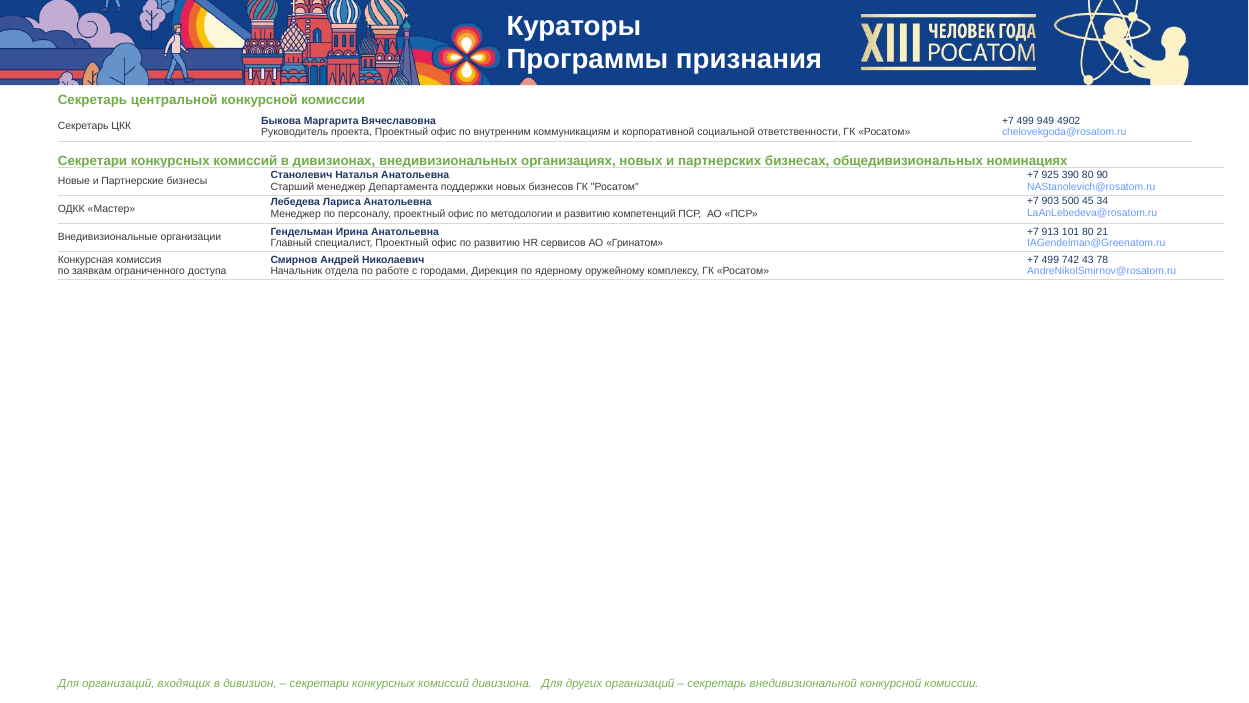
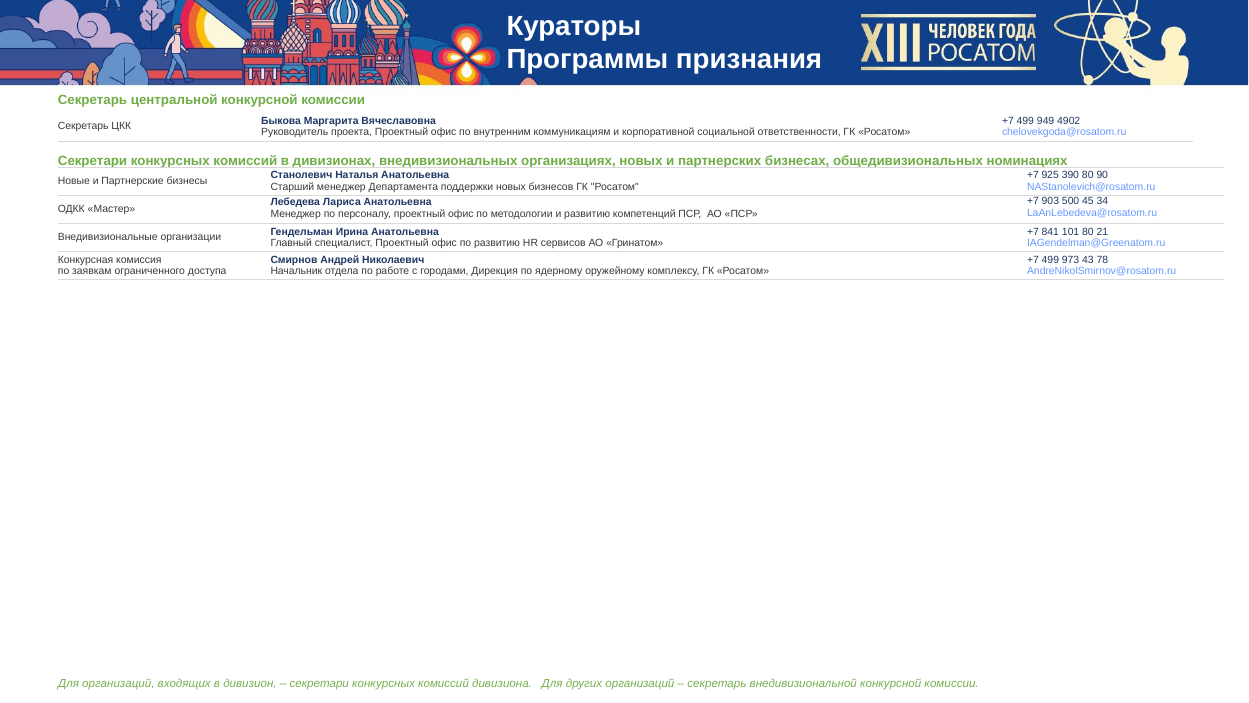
913: 913 -> 841
742: 742 -> 973
